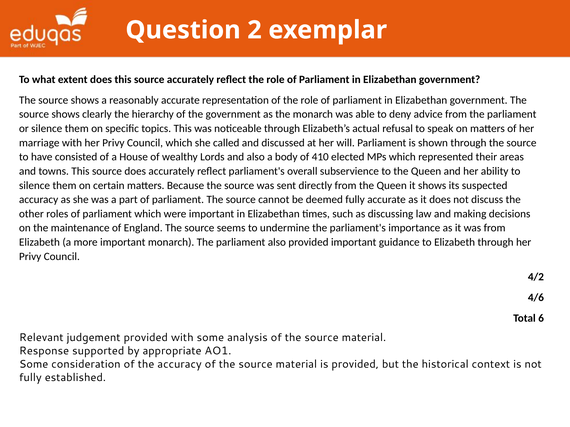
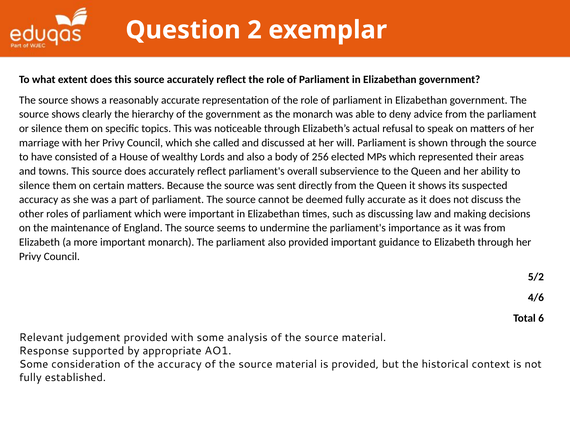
410: 410 -> 256
4/2: 4/2 -> 5/2
